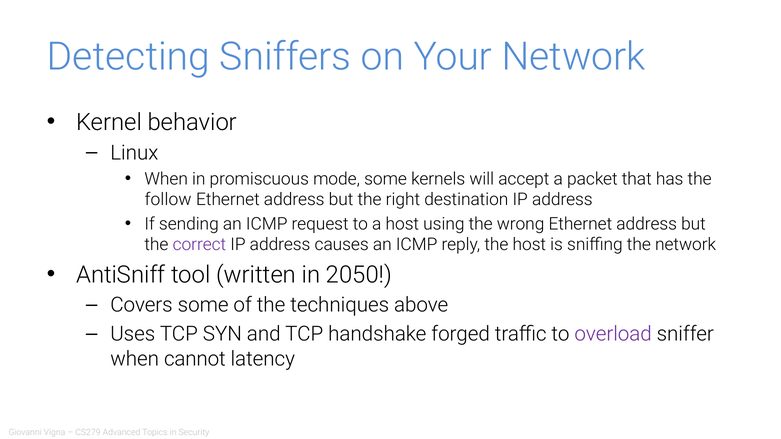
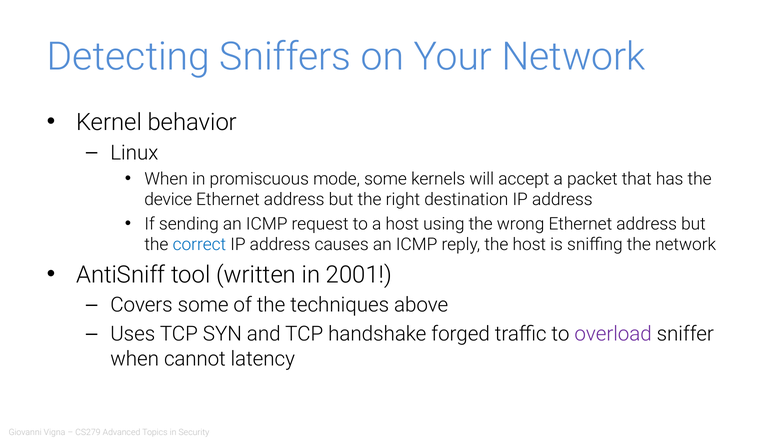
follow: follow -> device
correct colour: purple -> blue
2050: 2050 -> 2001
